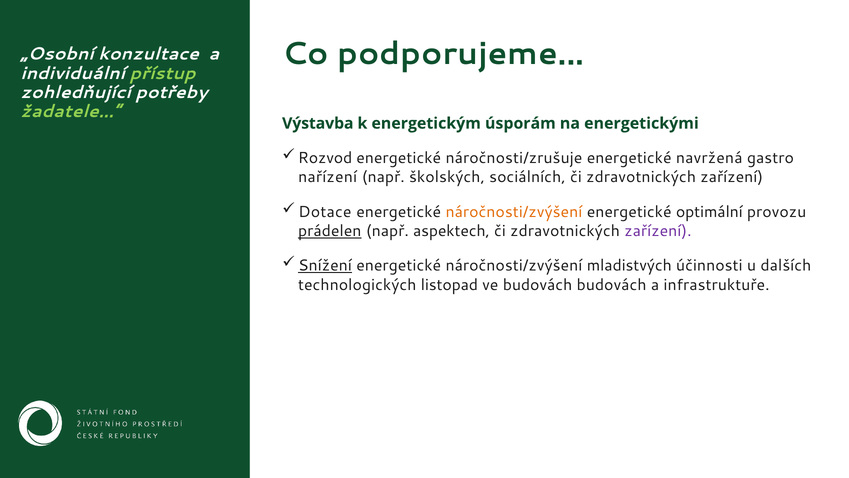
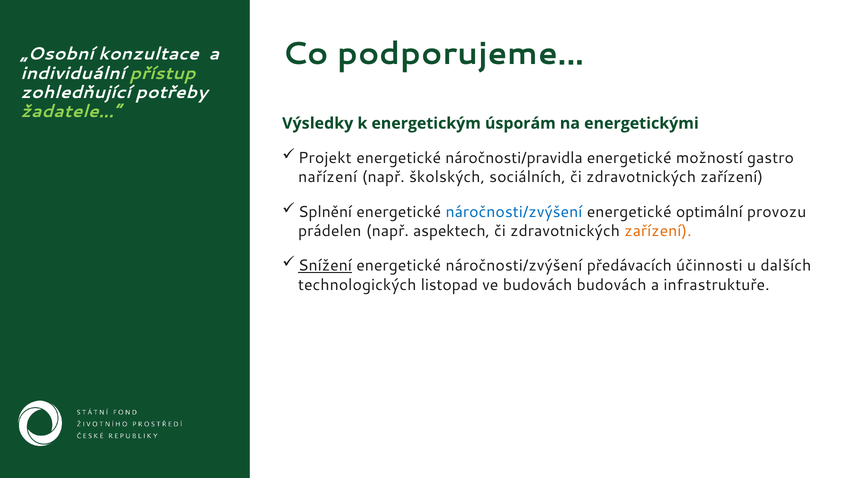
Výstavba: Výstavba -> Výsledky
Rozvod: Rozvod -> Projekt
náročnosti/zrušuje: náročnosti/zrušuje -> náročnosti/pravidla
navržená: navržená -> možností
Dotace: Dotace -> Splnění
náročnosti/zvýšení at (514, 212) colour: orange -> blue
prádelen underline: present -> none
zařízení at (658, 231) colour: purple -> orange
mladistvých: mladistvých -> předávacích
